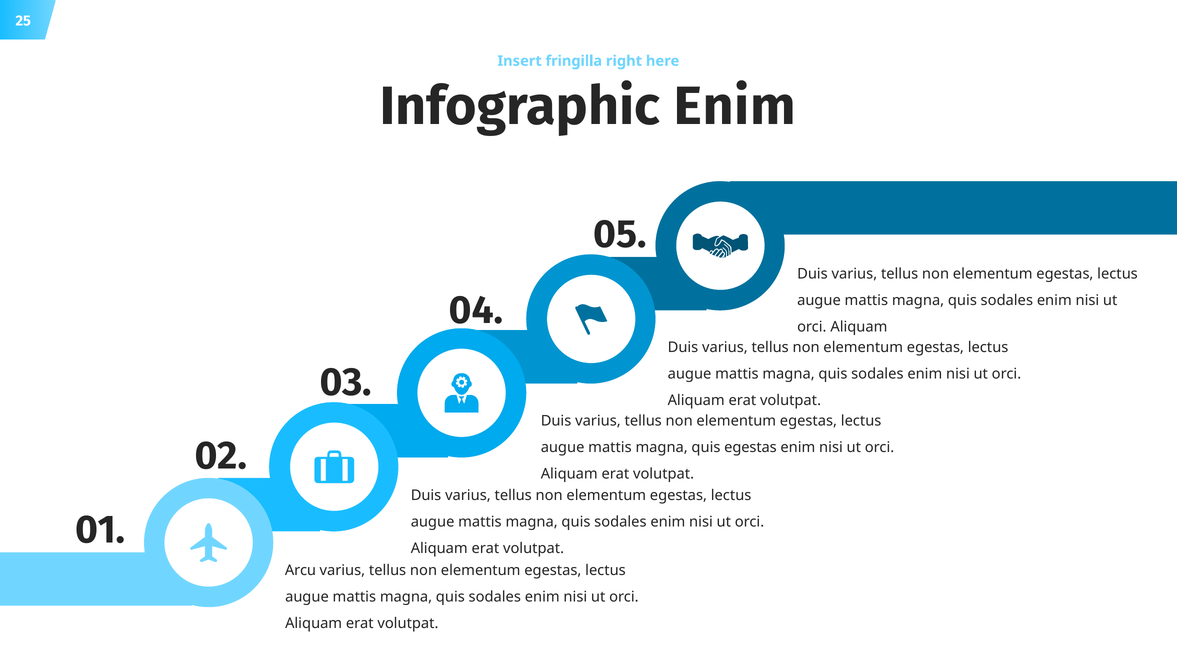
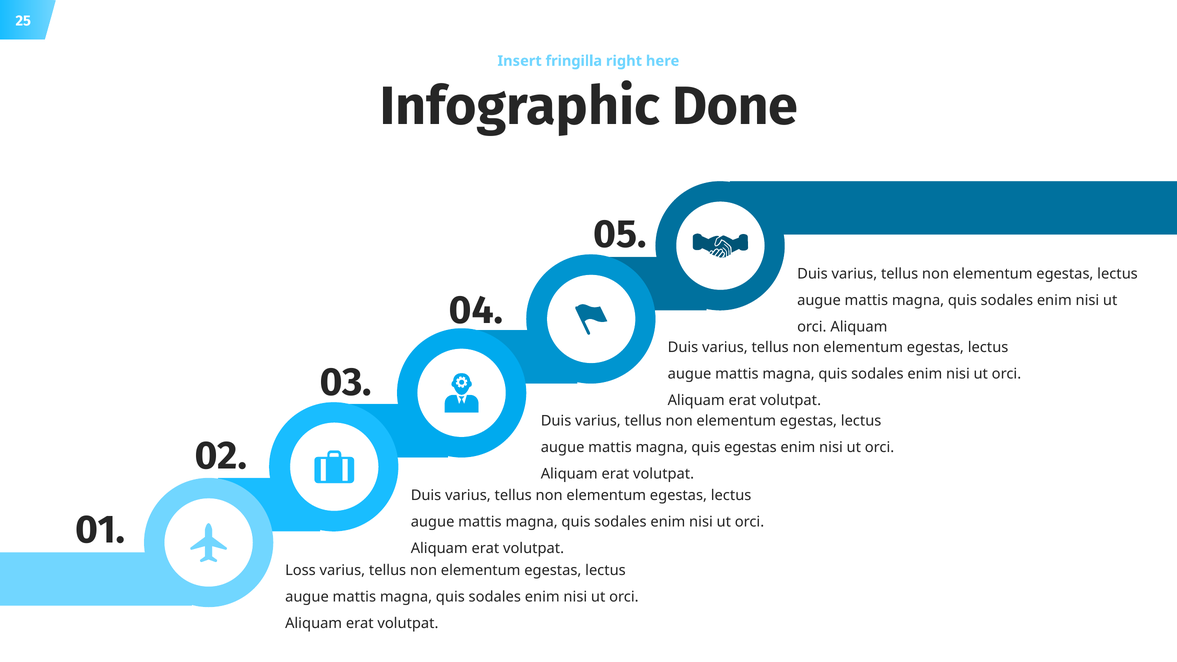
Infographic Enim: Enim -> Done
Arcu: Arcu -> Loss
